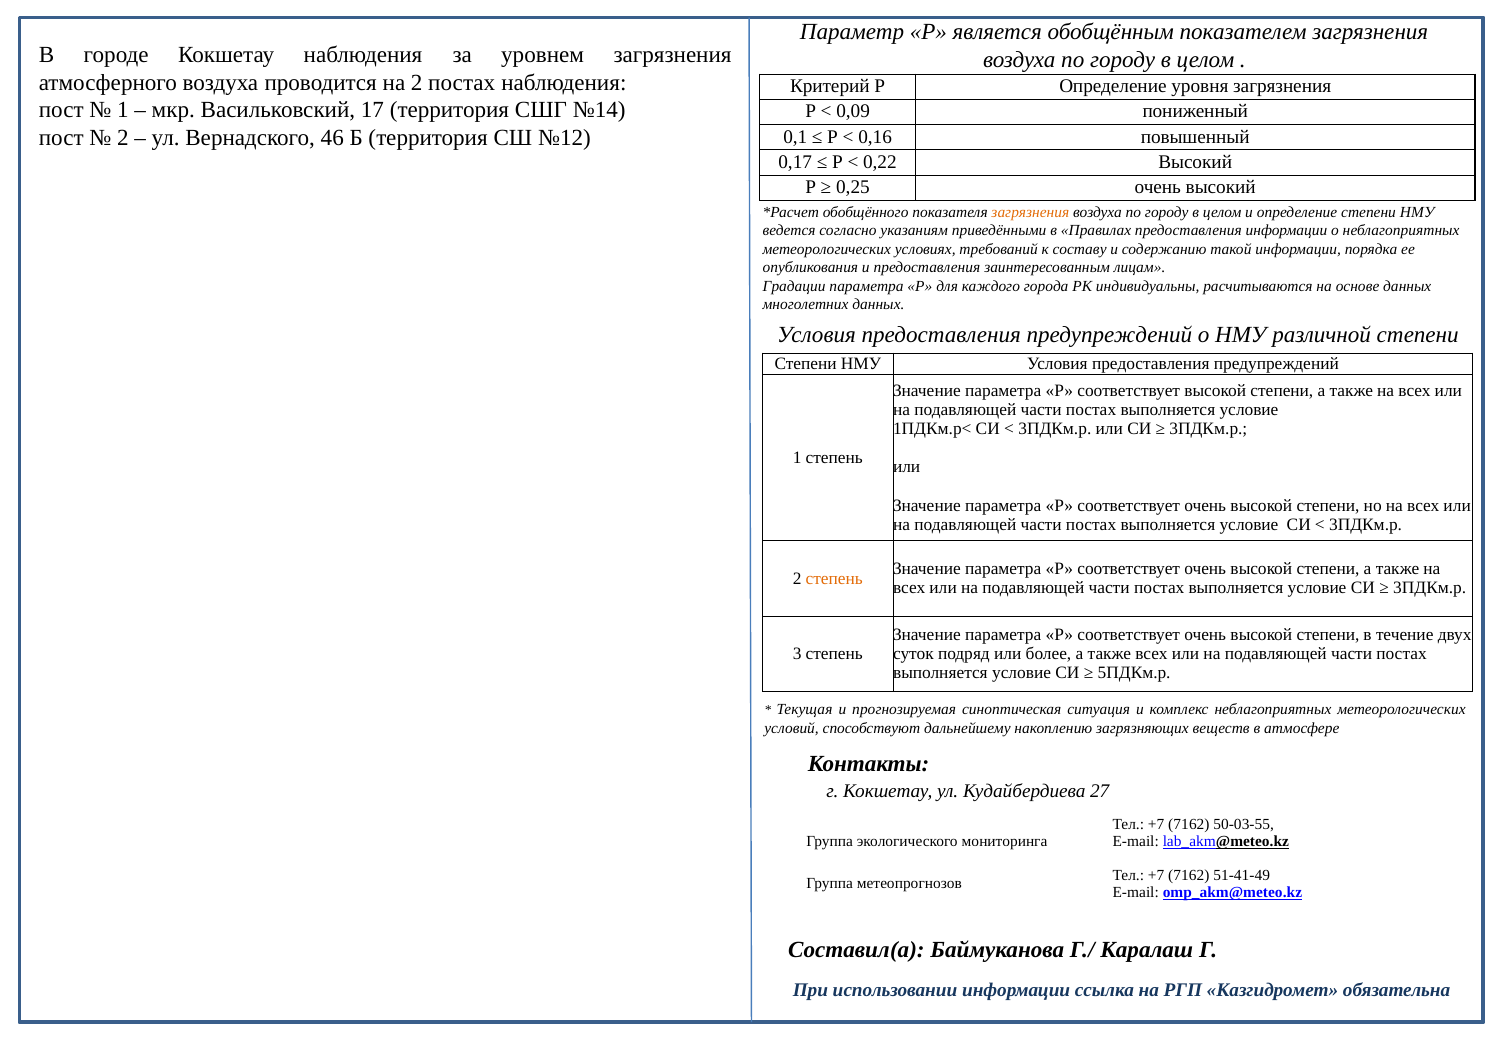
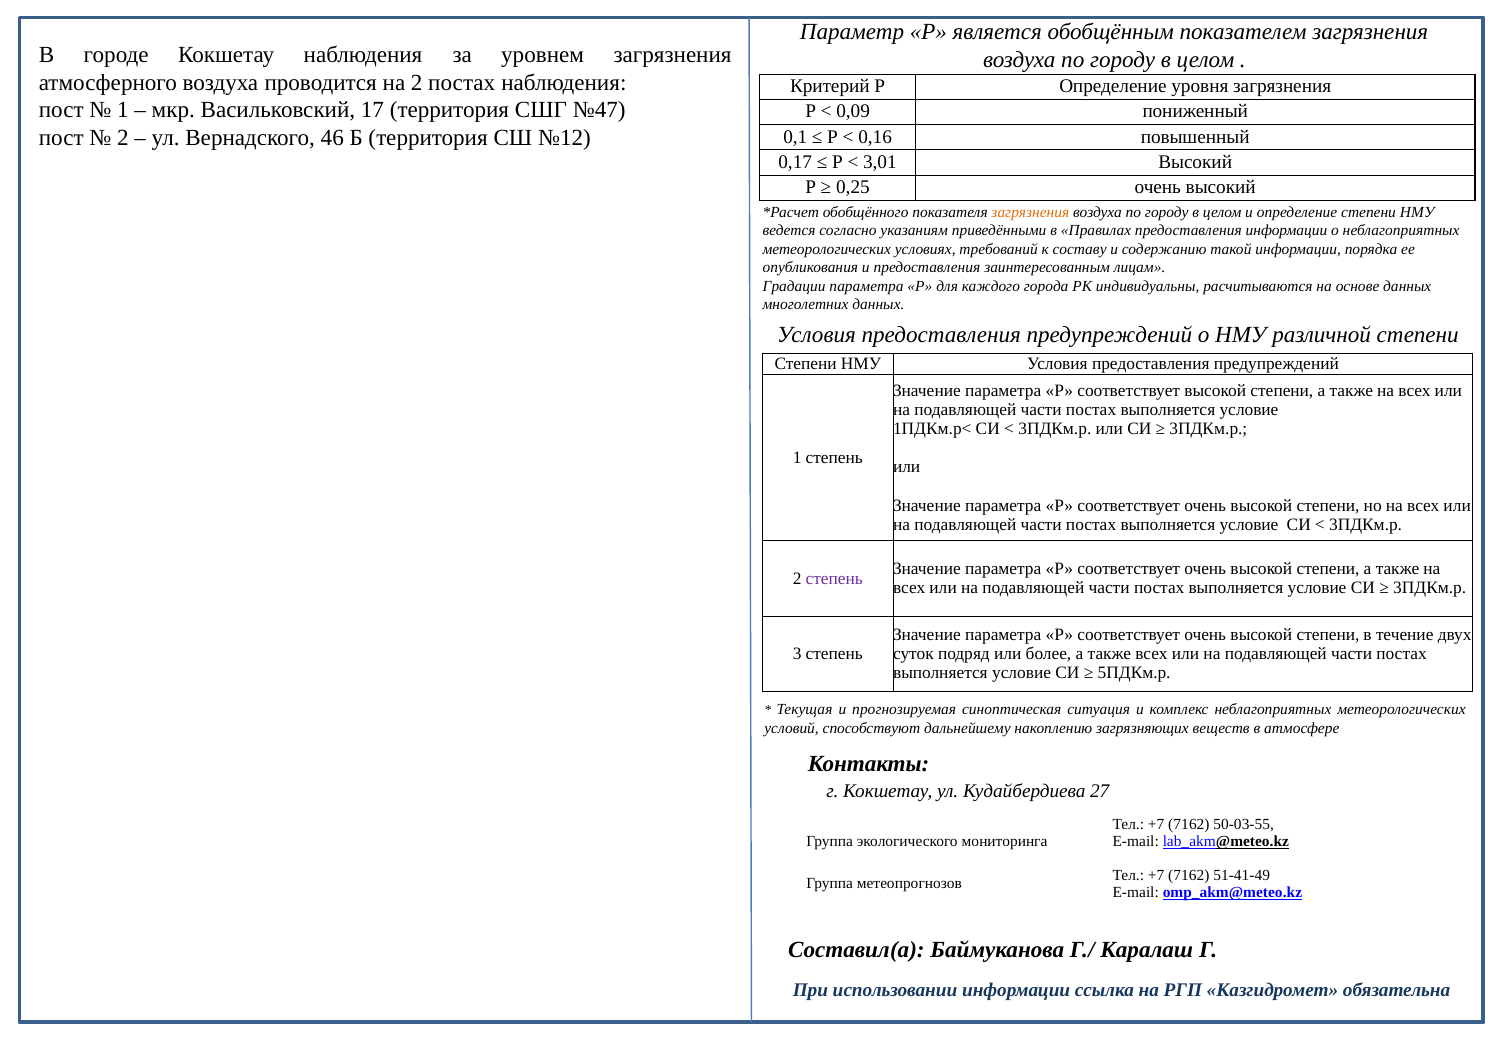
№14: №14 -> №47
0,22: 0,22 -> 3,01
степень at (834, 579) colour: orange -> purple
